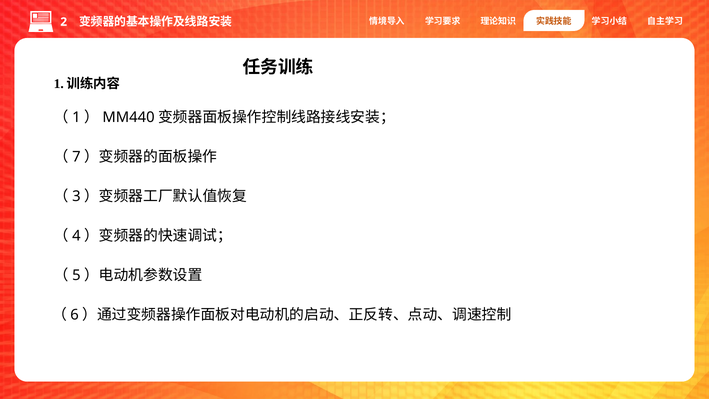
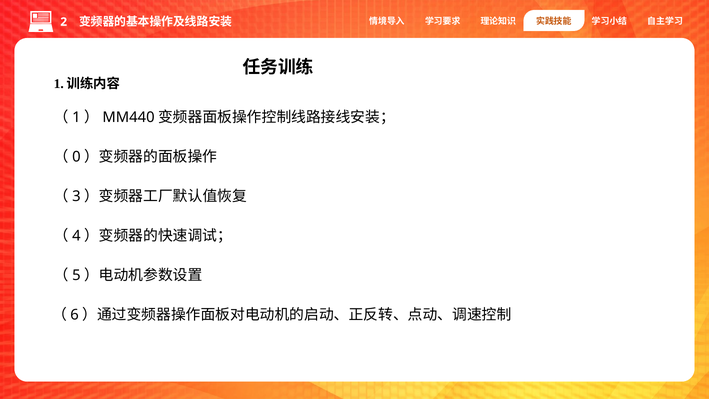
7: 7 -> 0
